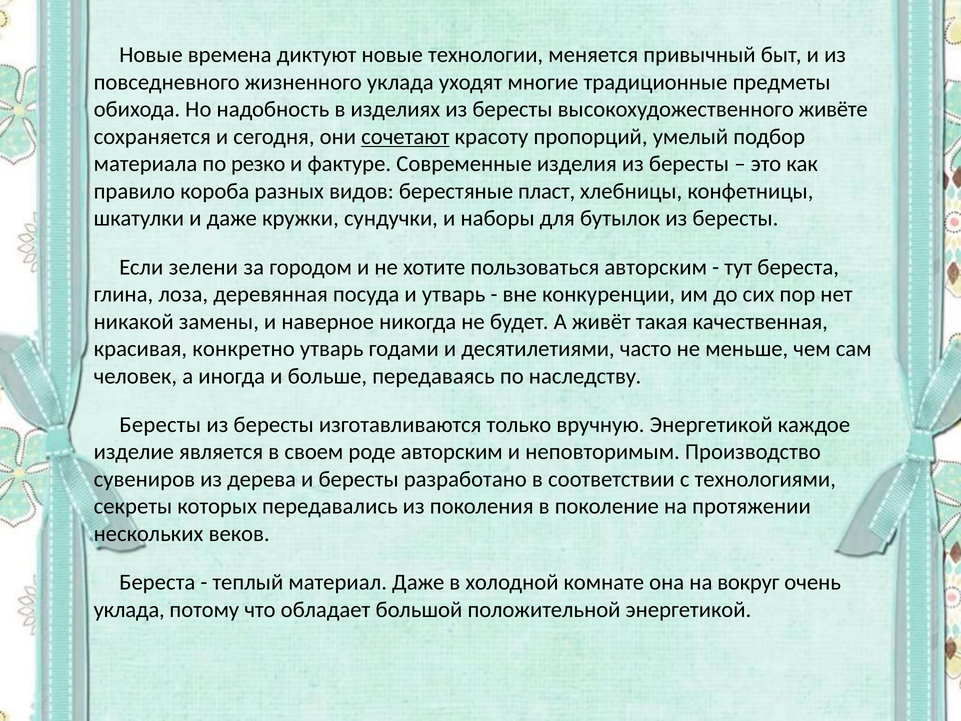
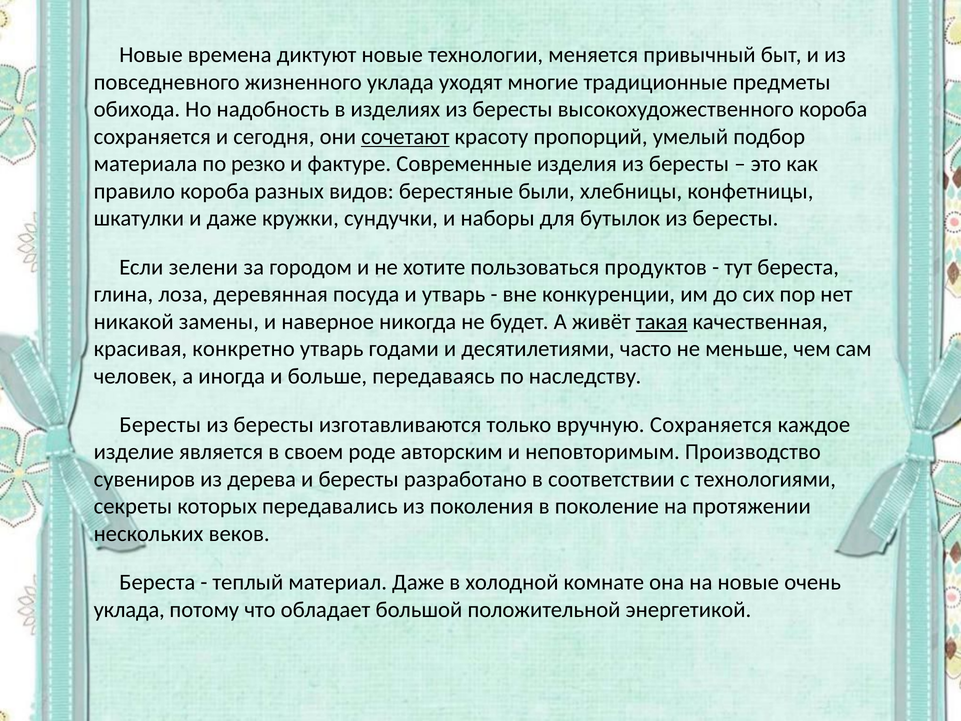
высокохудожественного живёте: живёте -> короба
пласт: пласт -> были
пользоваться авторским: авторским -> продуктов
такая underline: none -> present
вручную Энергетикой: Энергетикой -> Сохраняется
на вокруг: вокруг -> новые
